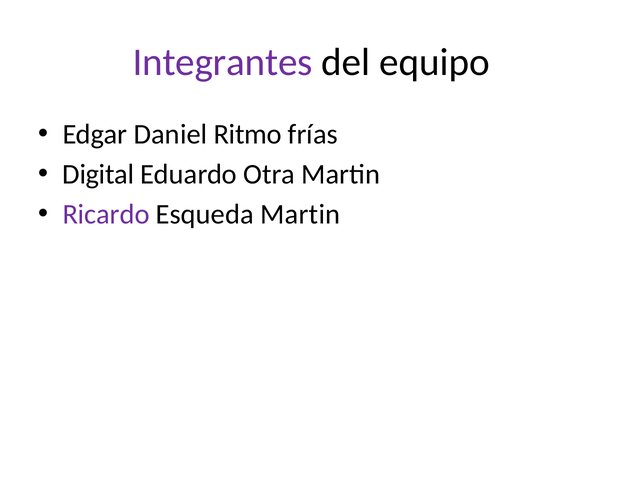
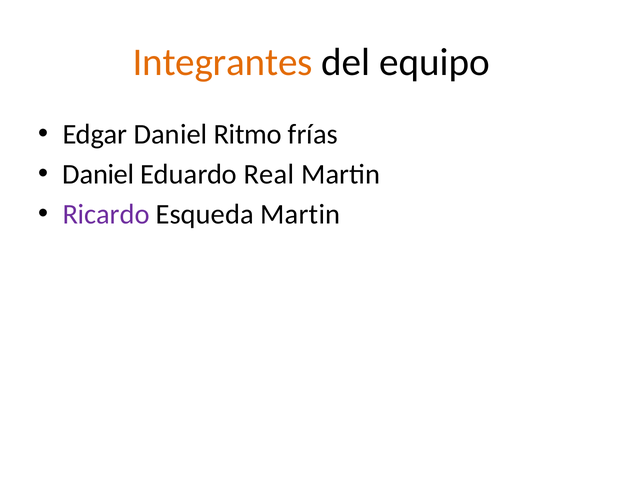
Integrantes colour: purple -> orange
Digital at (98, 174): Digital -> Daniel
Otra: Otra -> Real
